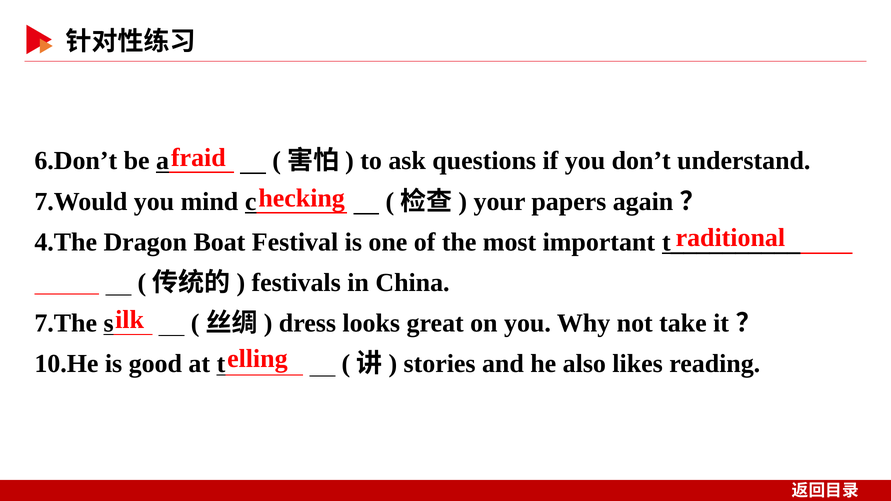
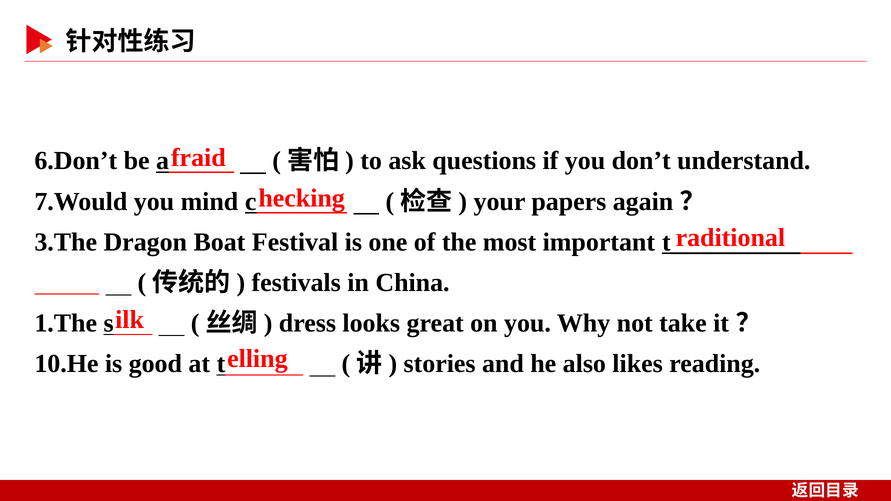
4.The: 4.The -> 3.The
7.The: 7.The -> 1.The
